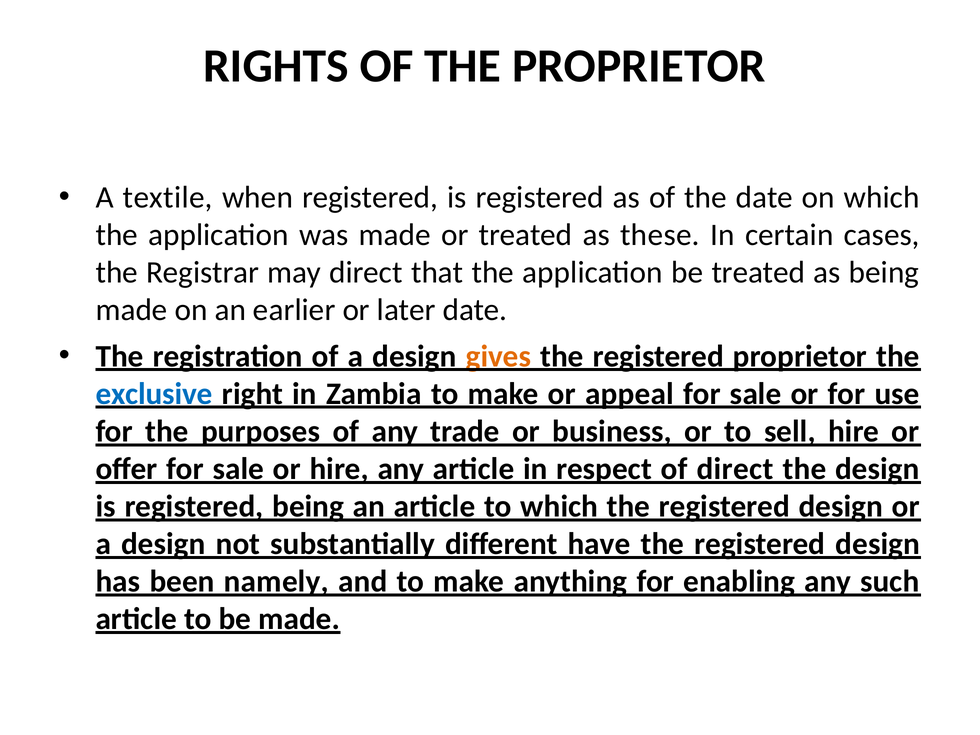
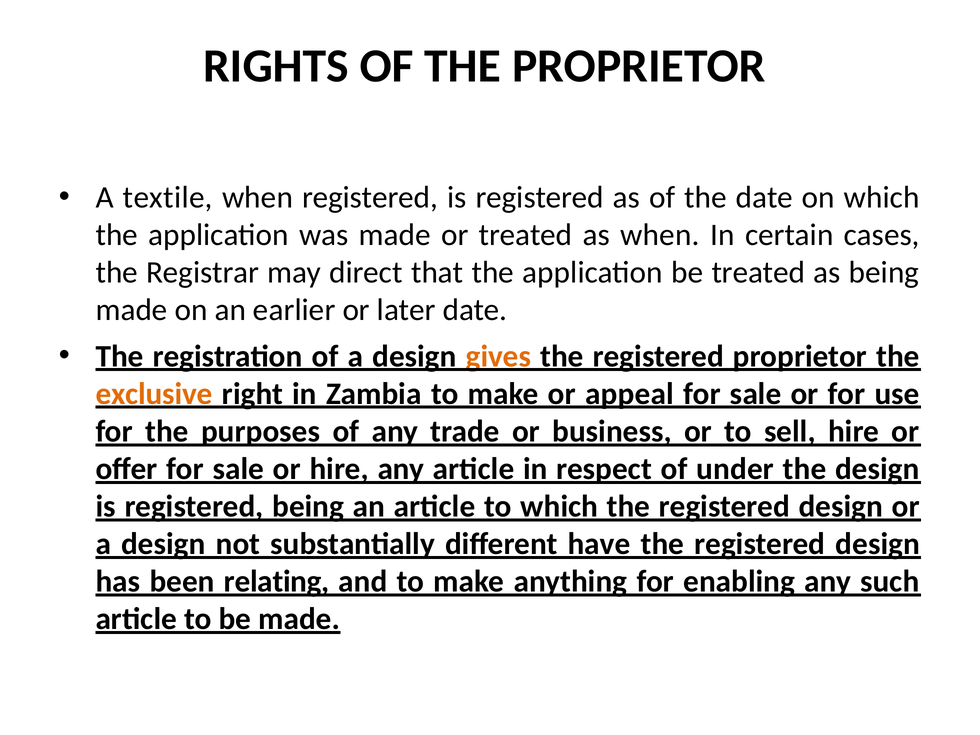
as these: these -> when
exclusive colour: blue -> orange
of direct: direct -> under
namely: namely -> relating
